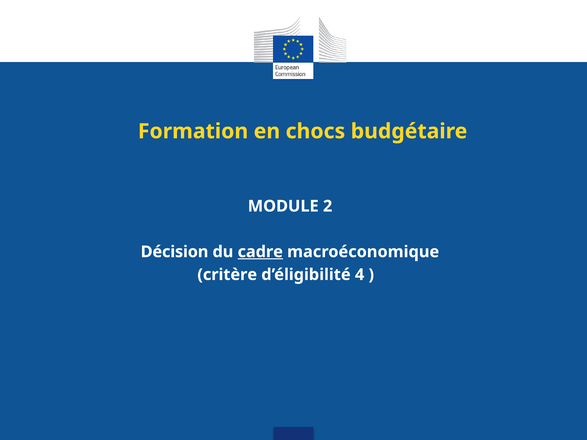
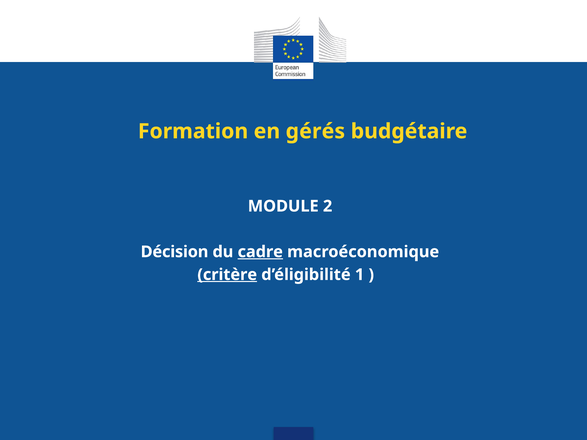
chocs: chocs -> gérés
critère underline: none -> present
4: 4 -> 1
